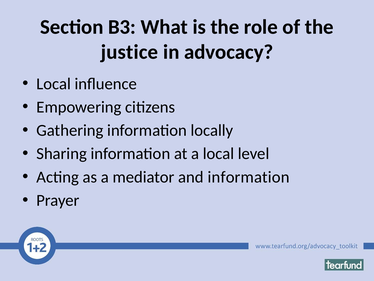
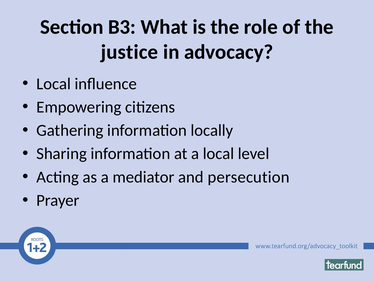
and information: information -> persecution
